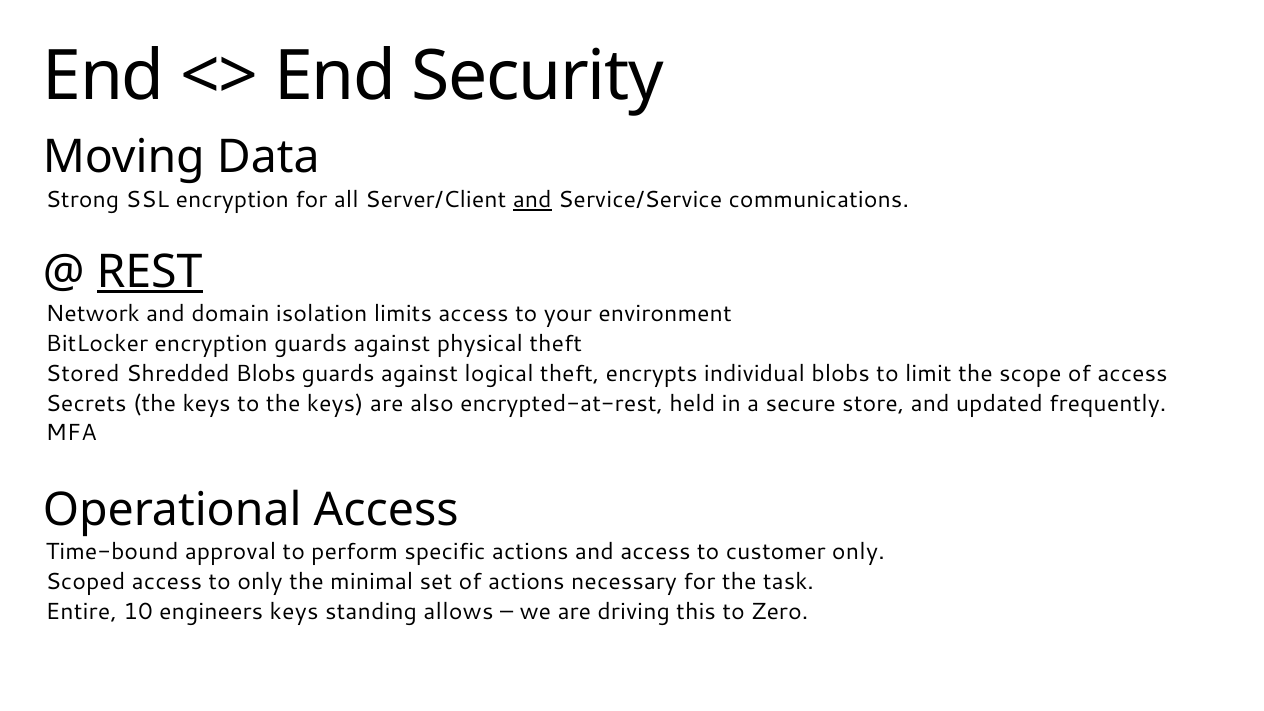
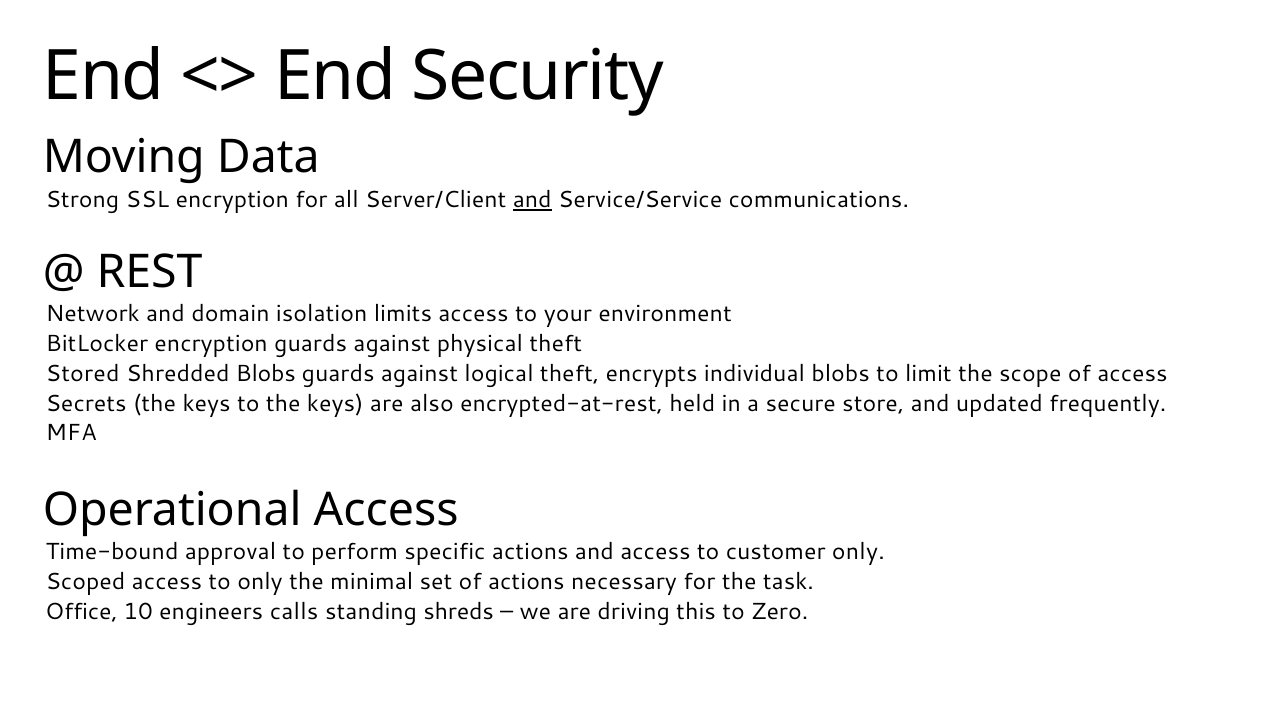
REST underline: present -> none
Entire: Entire -> Office
engineers keys: keys -> calls
allows: allows -> shreds
